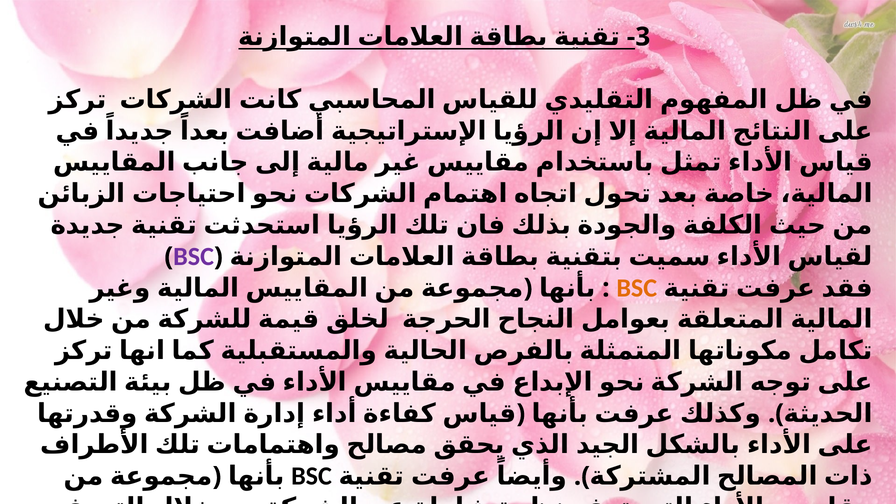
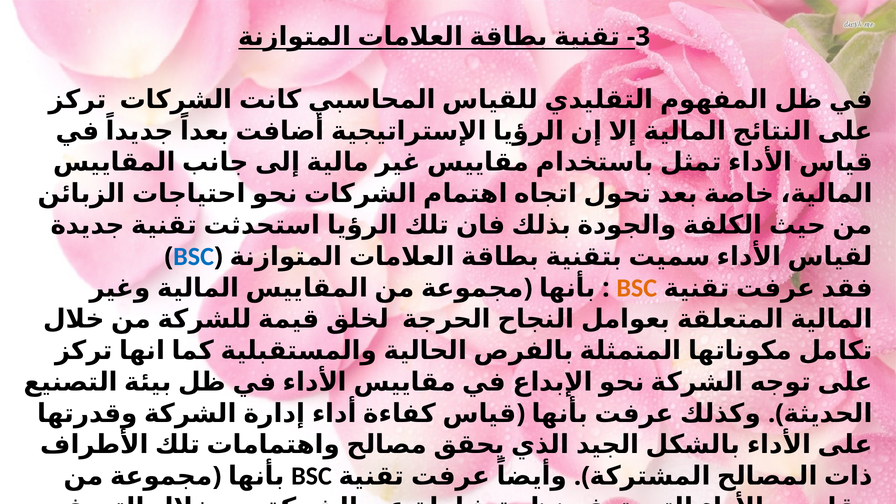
BSC at (194, 256) colour: purple -> blue
